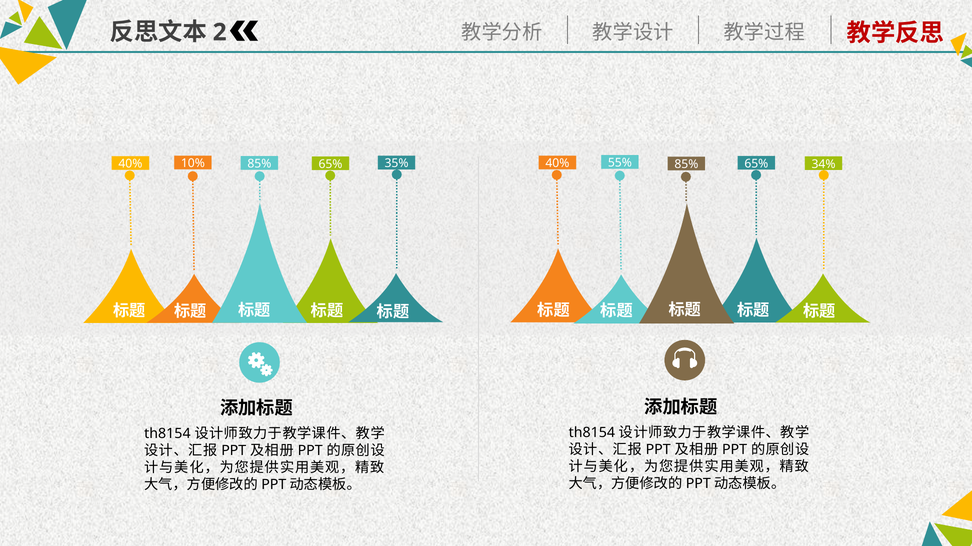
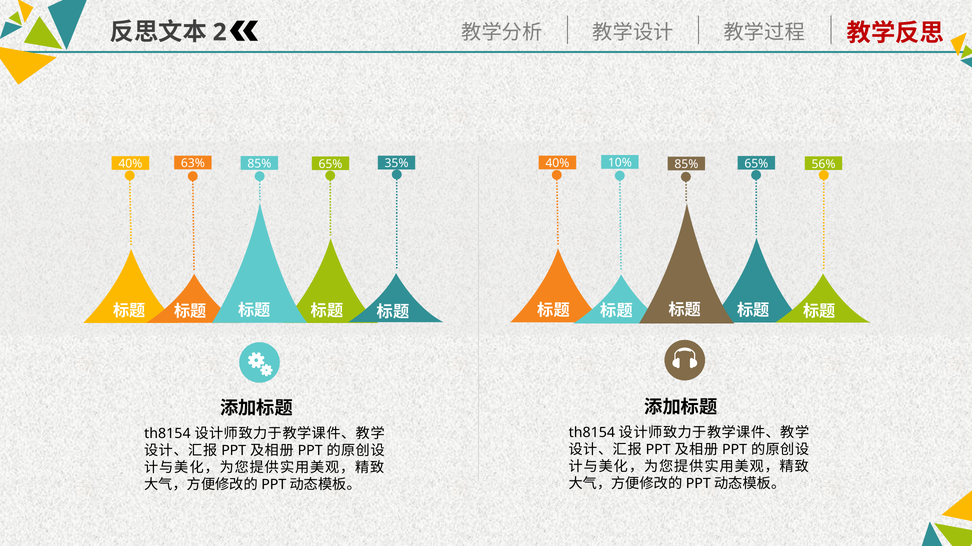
55%: 55% -> 10%
10%: 10% -> 63%
34%: 34% -> 56%
